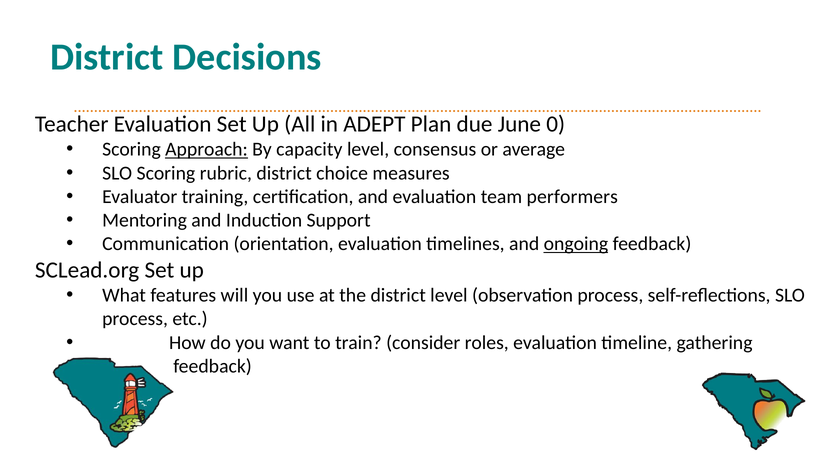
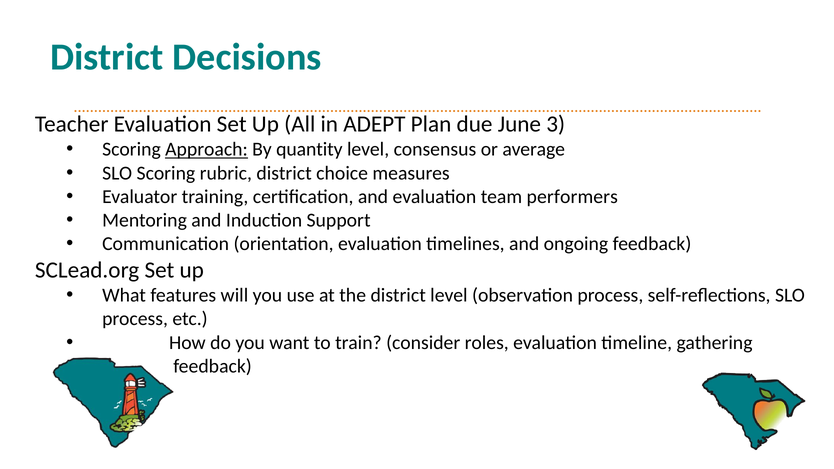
0: 0 -> 3
capacity: capacity -> quantity
ongoing underline: present -> none
